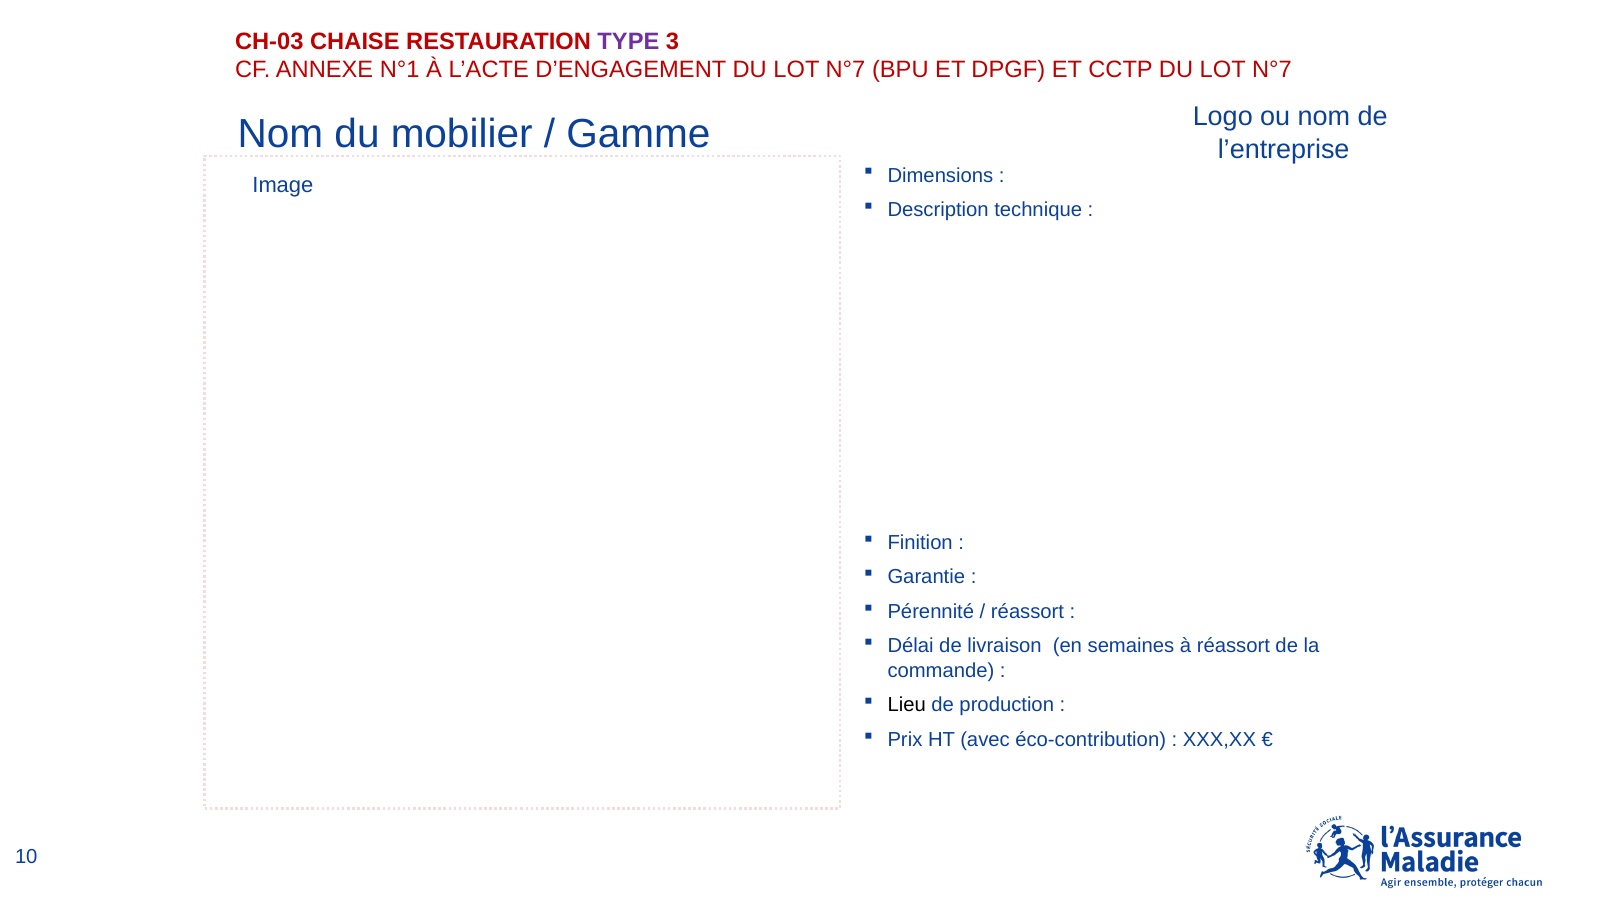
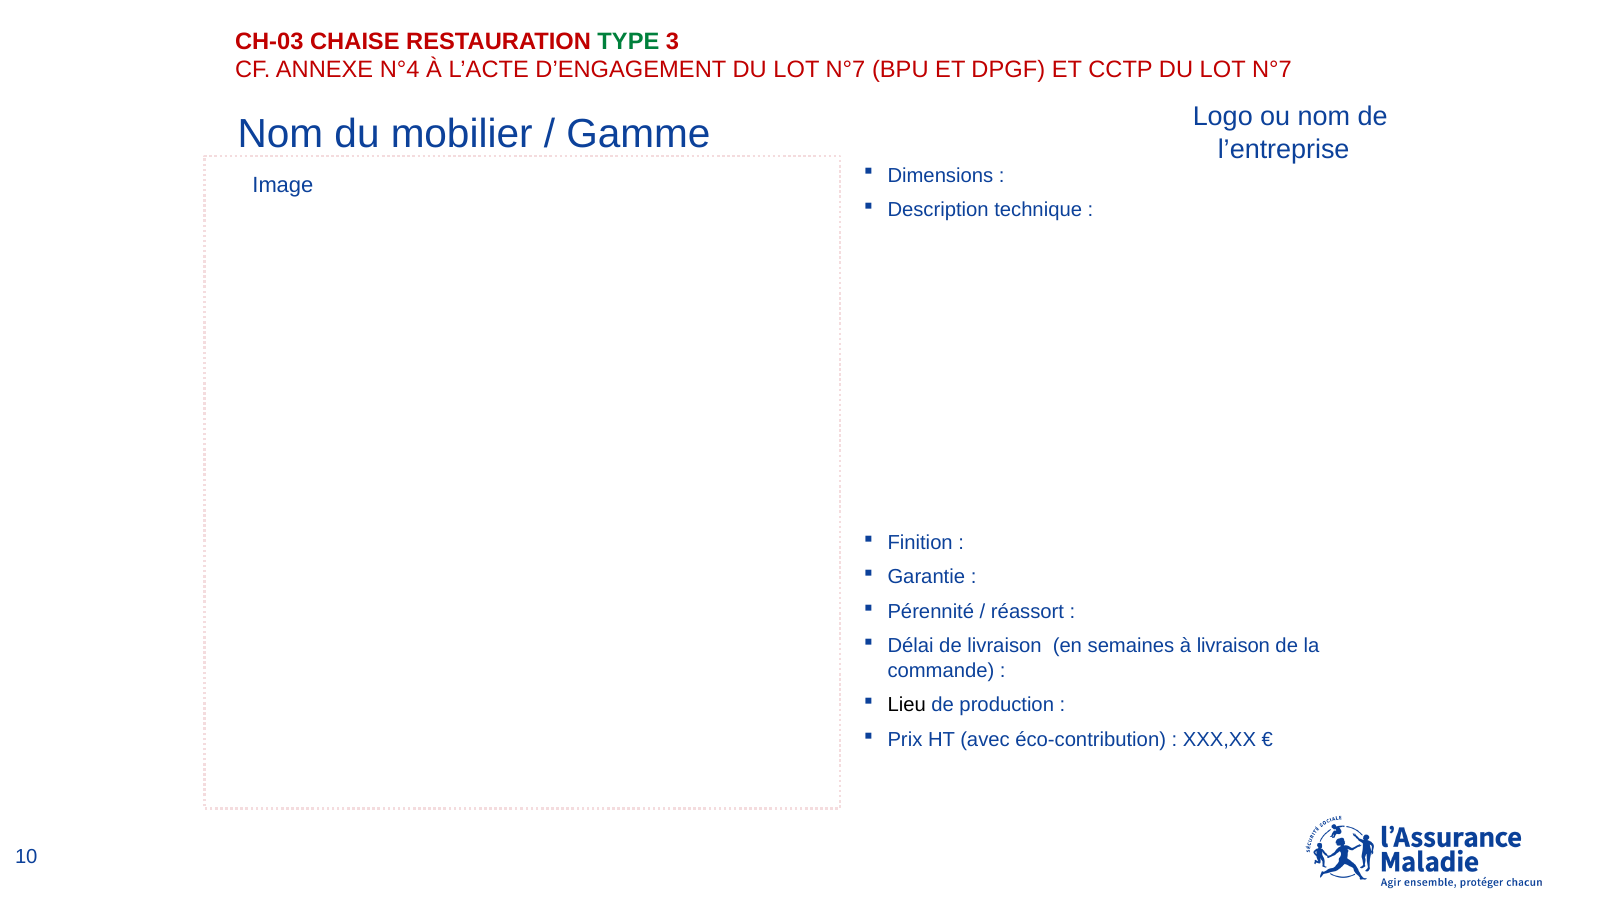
TYPE colour: purple -> green
N°1: N°1 -> N°4
à réassort: réassort -> livraison
